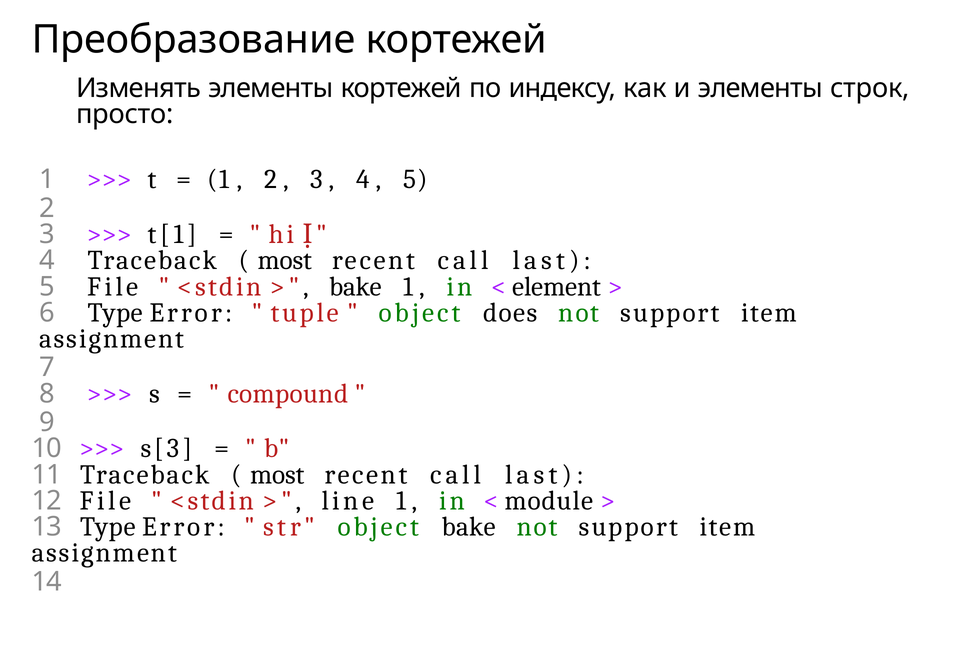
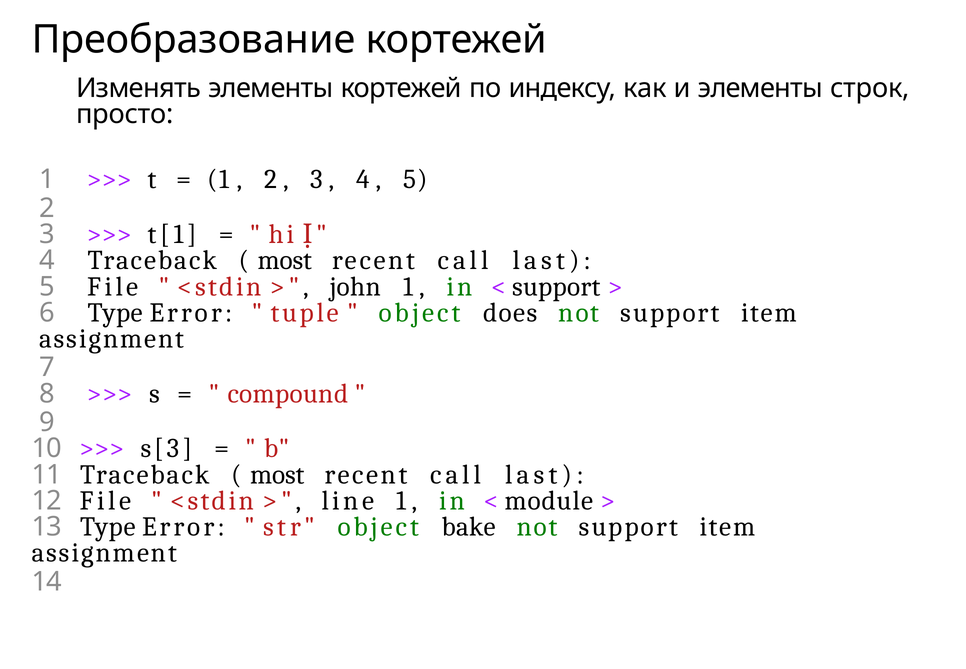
bake at (355, 286): bake -> john
element at (557, 286): element -> support
